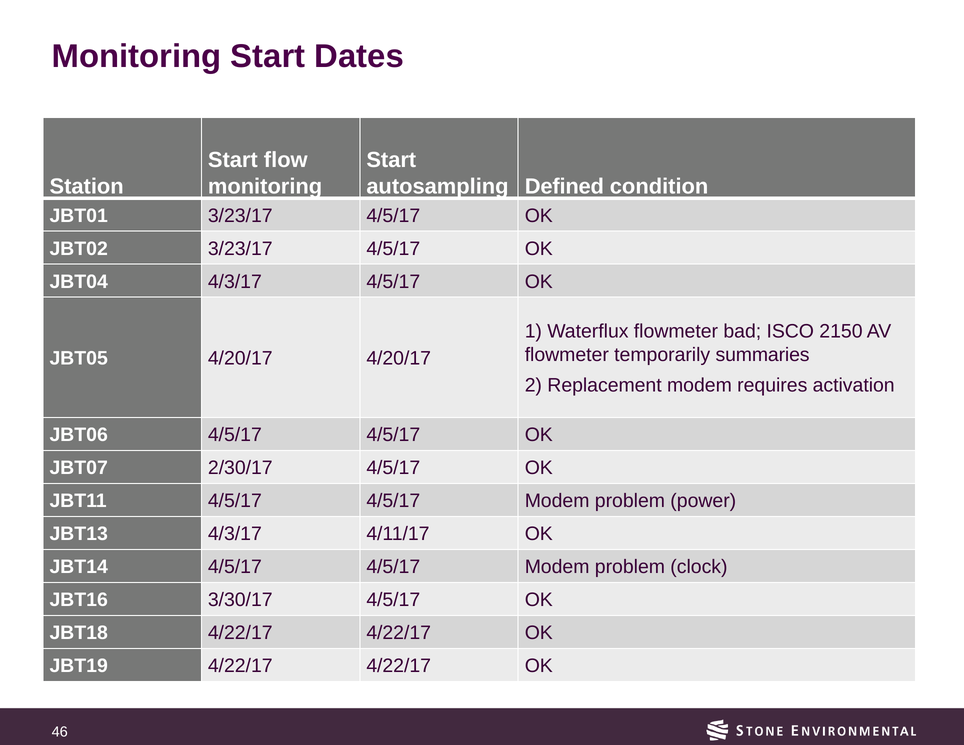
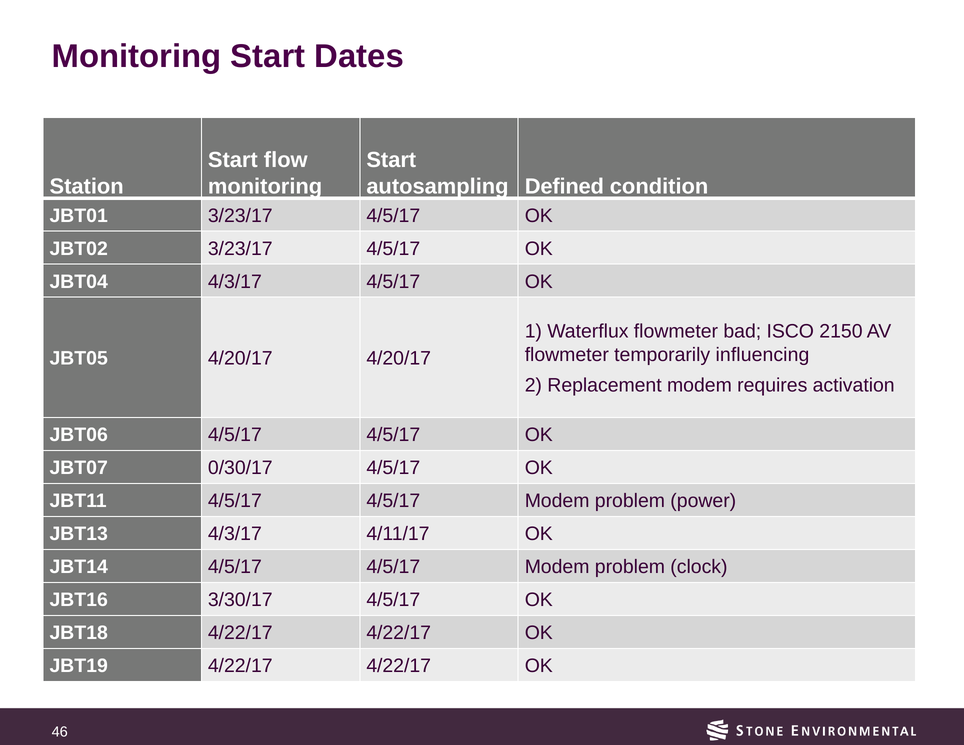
summaries: summaries -> influencing
2/30/17: 2/30/17 -> 0/30/17
